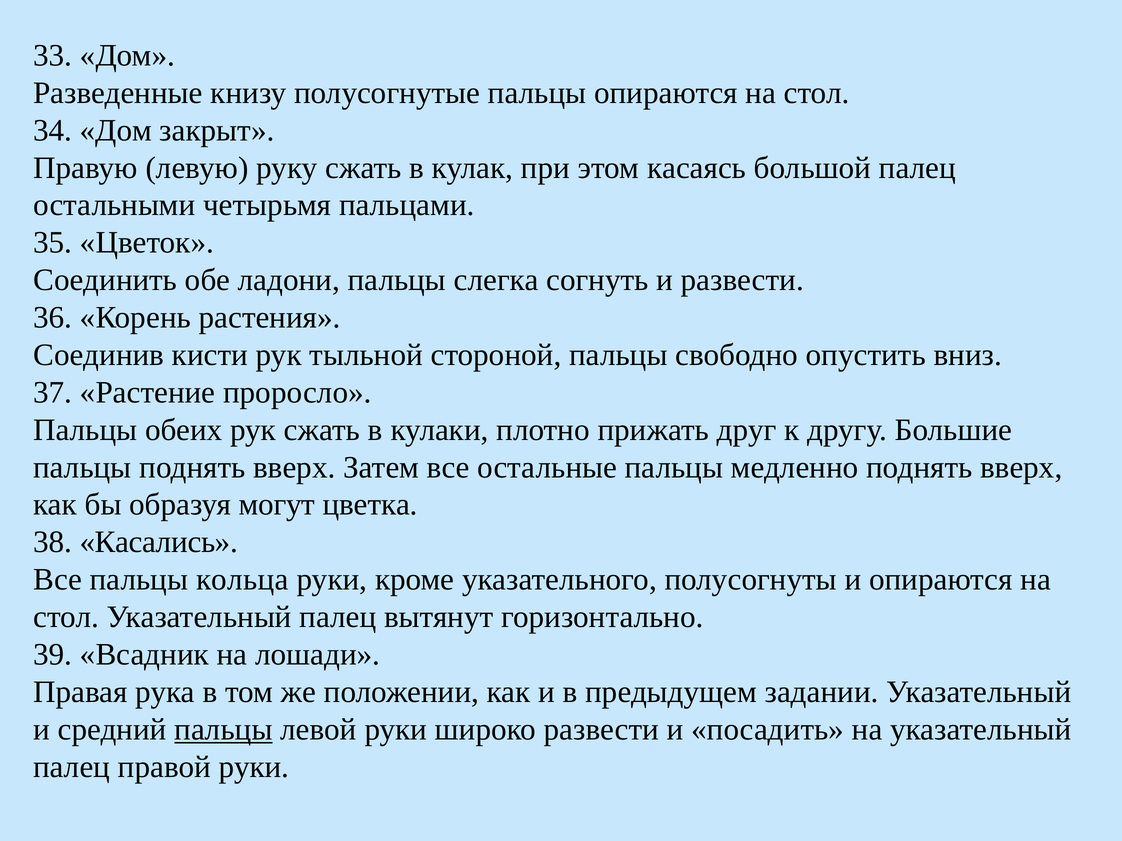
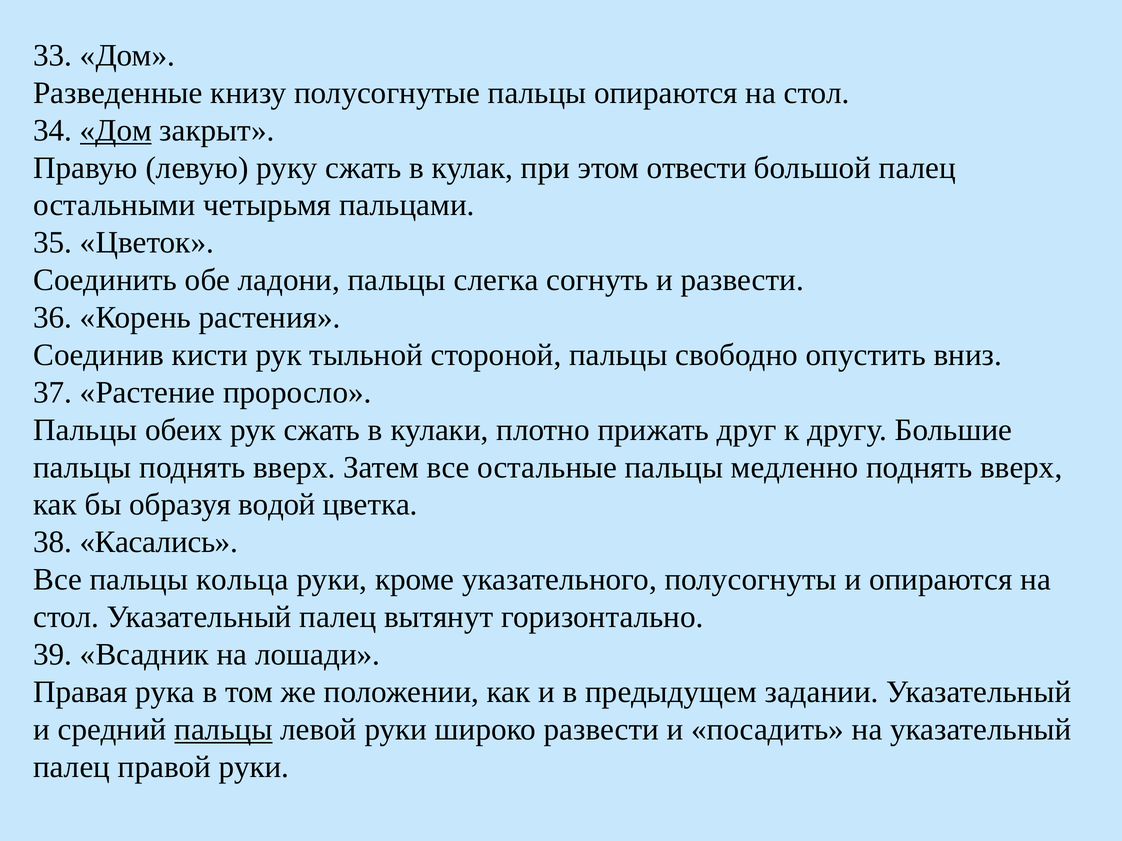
Дом at (116, 130) underline: none -> present
касаясь: касаясь -> отвести
могут: могут -> водой
